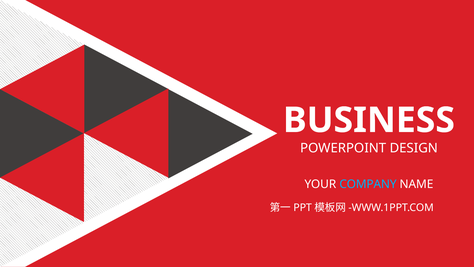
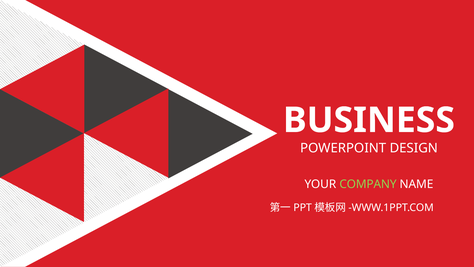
COMPANY colour: light blue -> light green
